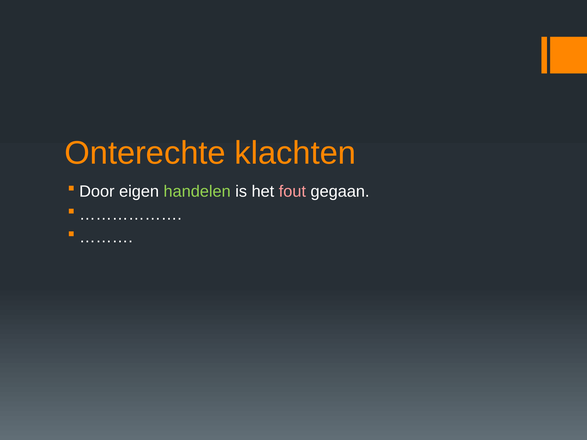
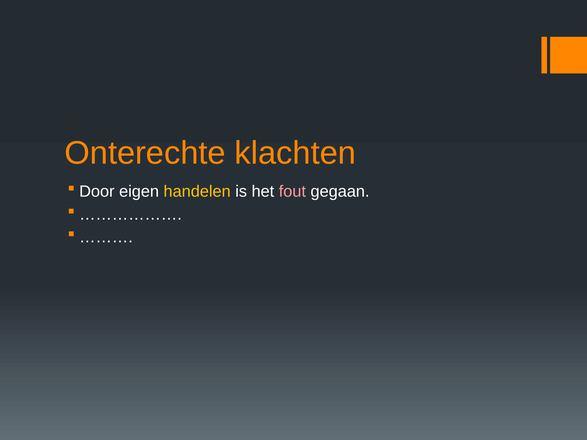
handelen colour: light green -> yellow
